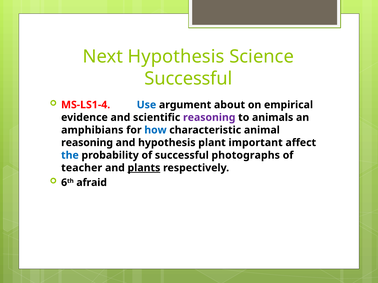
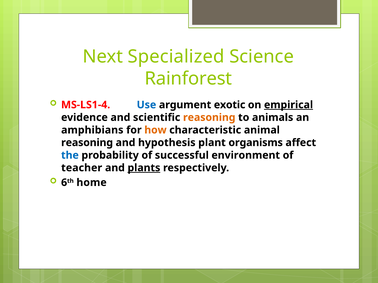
Next Hypothesis: Hypothesis -> Specialized
Successful at (188, 79): Successful -> Rainforest
about: about -> exotic
empirical underline: none -> present
reasoning at (209, 118) colour: purple -> orange
how colour: blue -> orange
important: important -> organisms
photographs: photographs -> environment
afraid: afraid -> home
